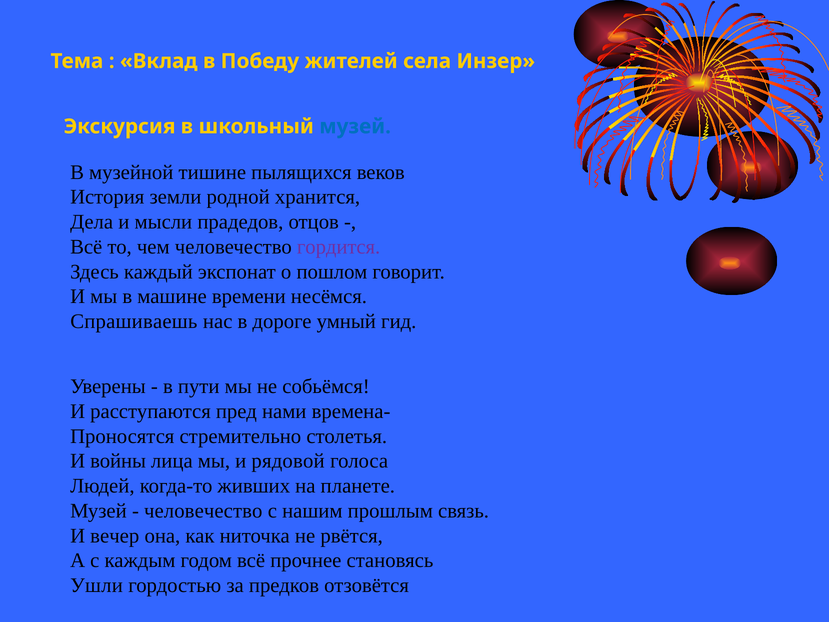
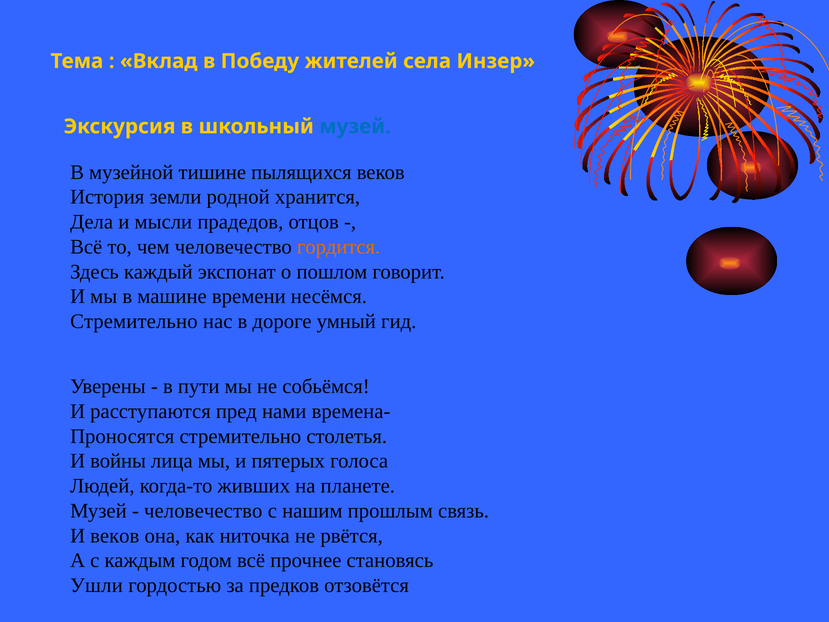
гордится colour: purple -> orange
Спрашиваешь at (134, 321): Спрашиваешь -> Стремительно
рядовой: рядовой -> пятерых
И вечер: вечер -> веков
